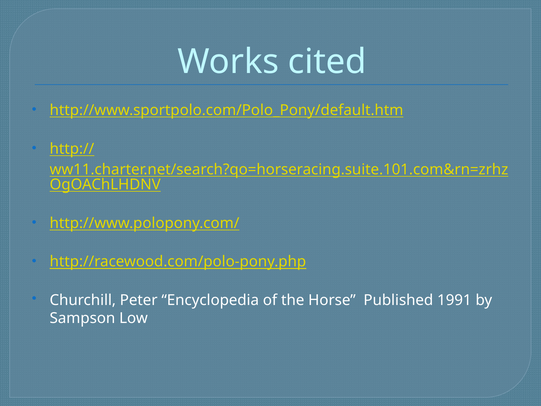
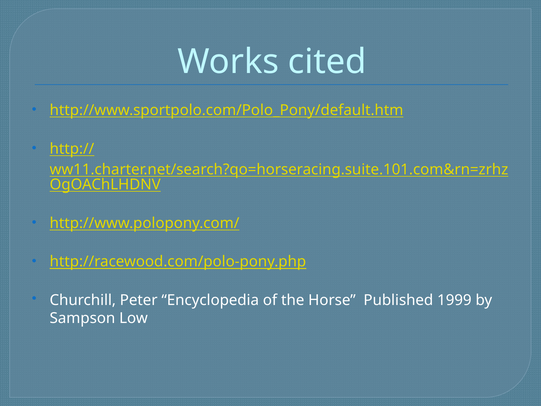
1991: 1991 -> 1999
